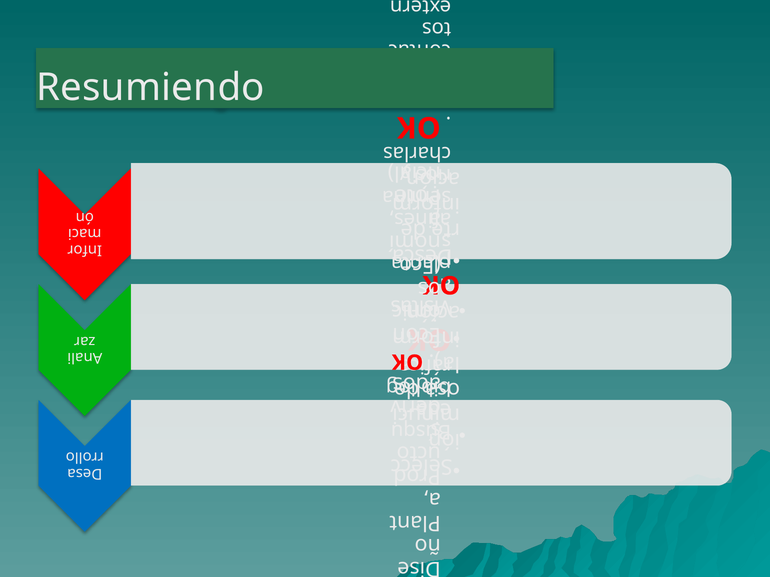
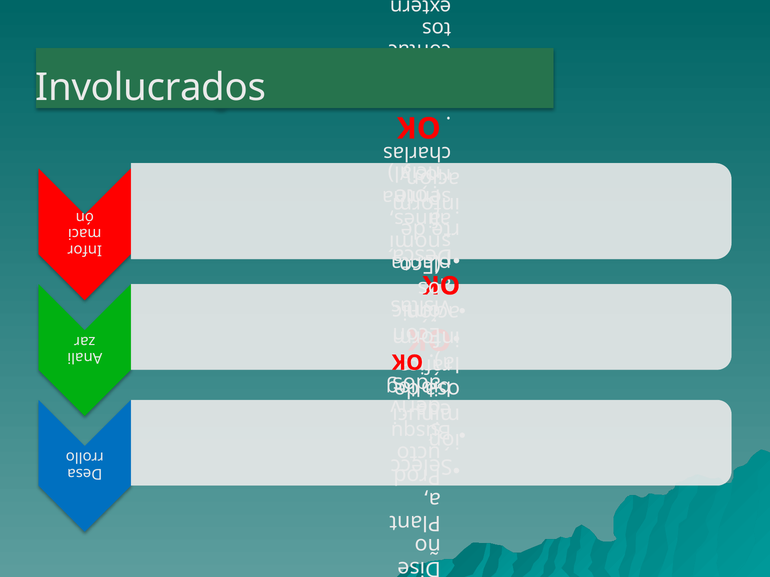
Resumiendo: Resumiendo -> Involucrados
